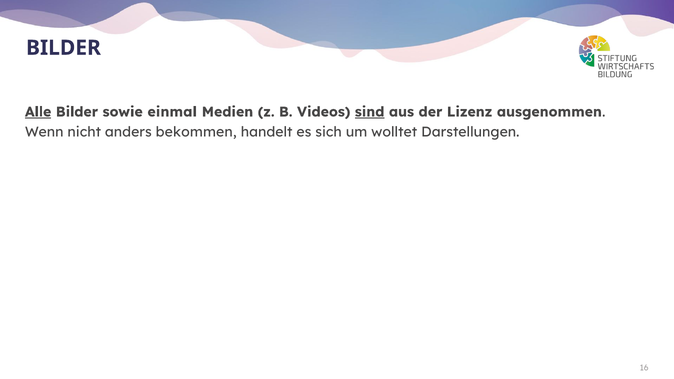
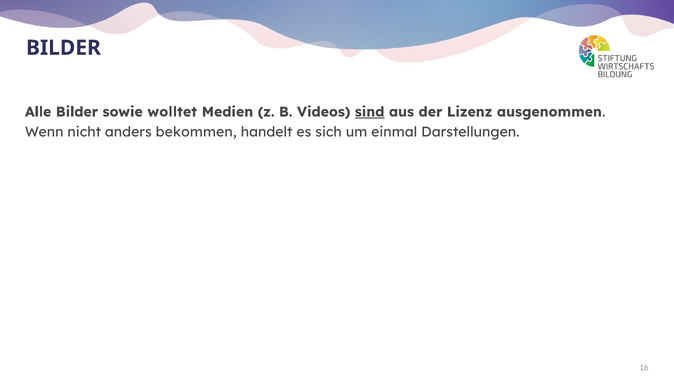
Alle underline: present -> none
einmal: einmal -> wolltet
wolltet: wolltet -> einmal
